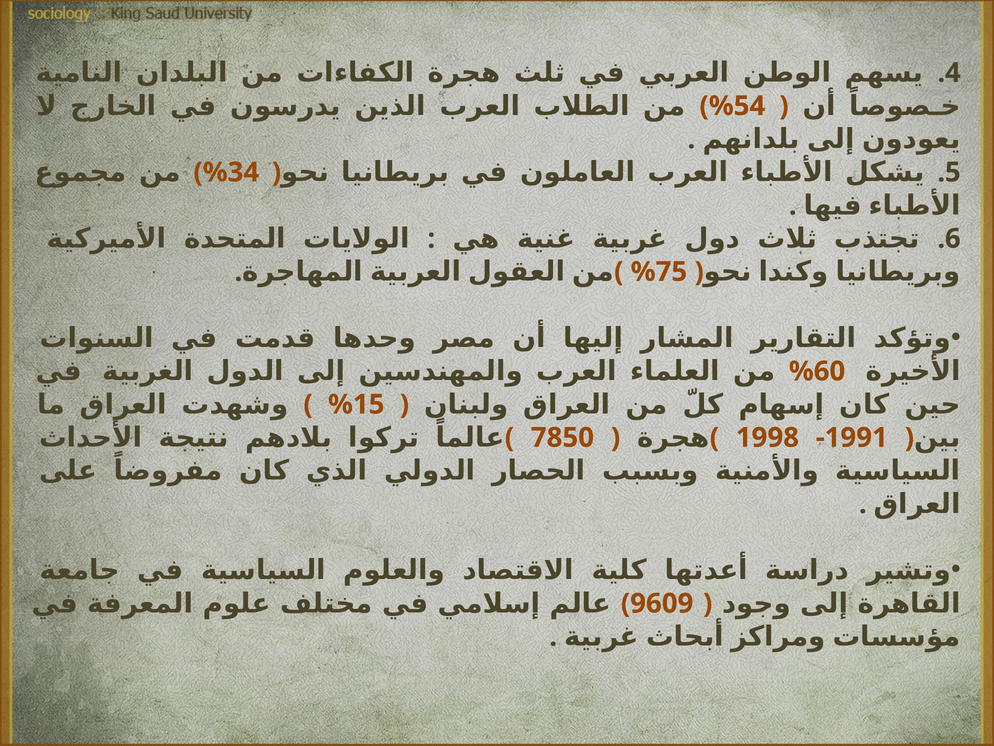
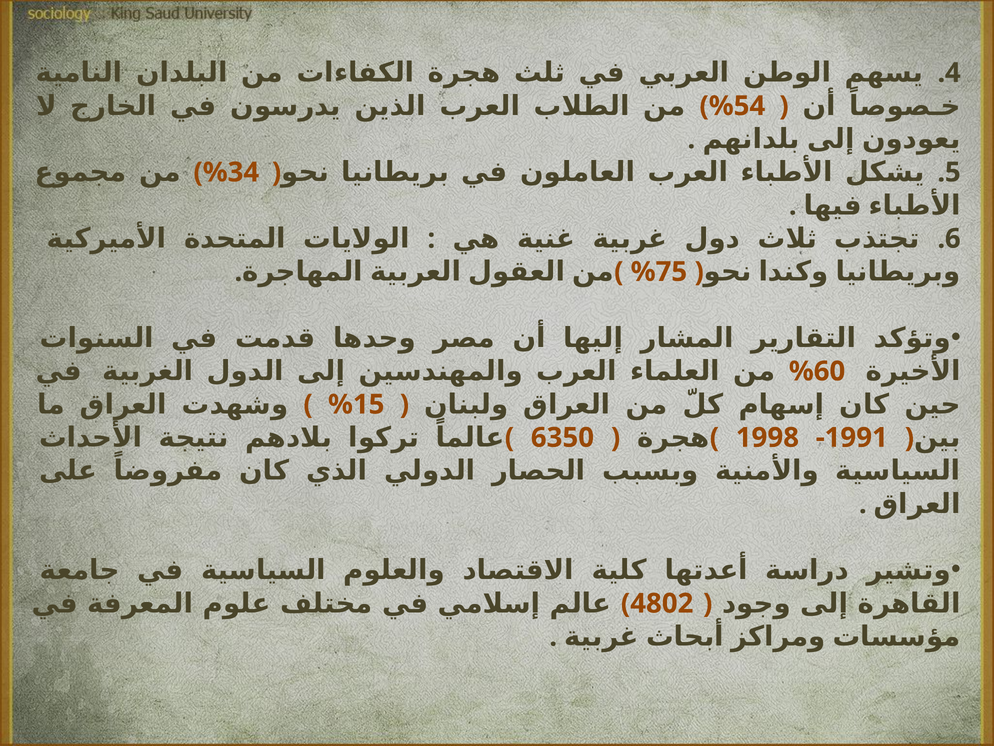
7850: 7850 -> 6350
9609: 9609 -> 4802
